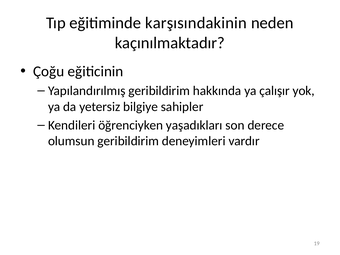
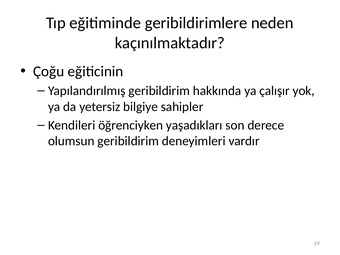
karşısındakinin: karşısındakinin -> geribildirimlere
